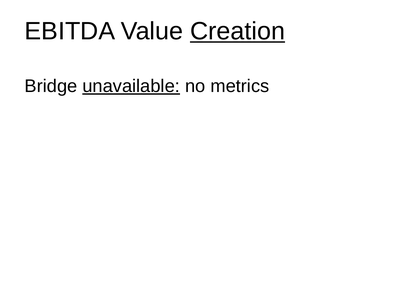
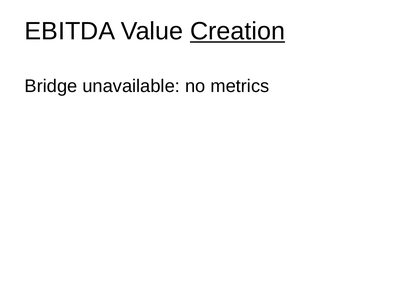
unavailable underline: present -> none
